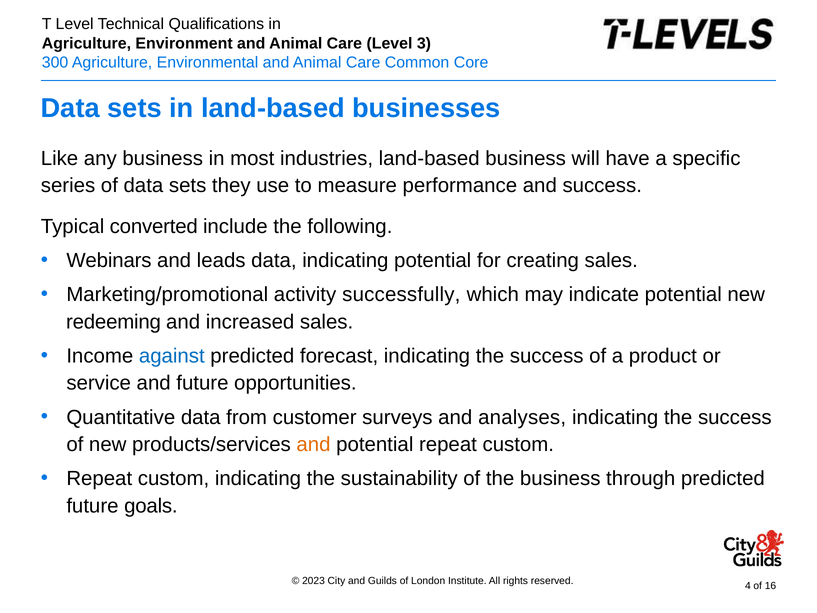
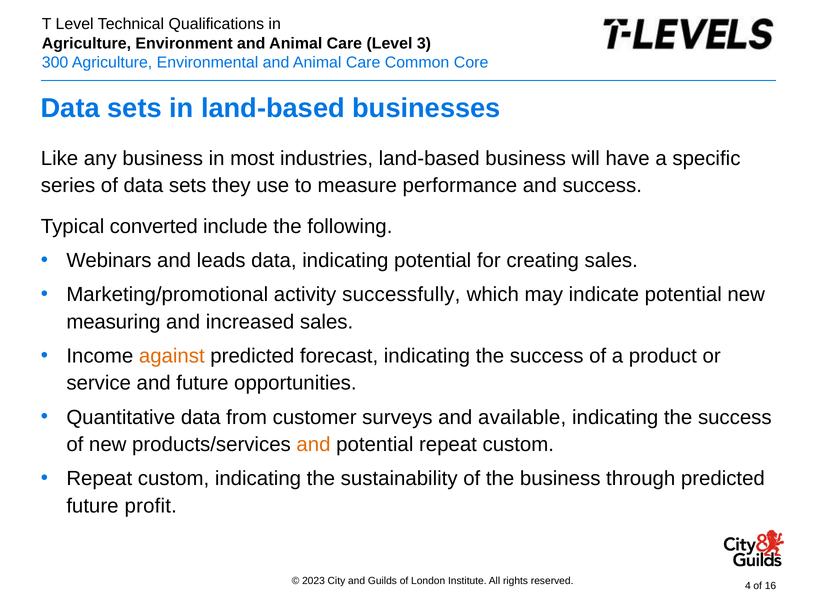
redeeming: redeeming -> measuring
against colour: blue -> orange
analyses: analyses -> available
goals: goals -> profit
